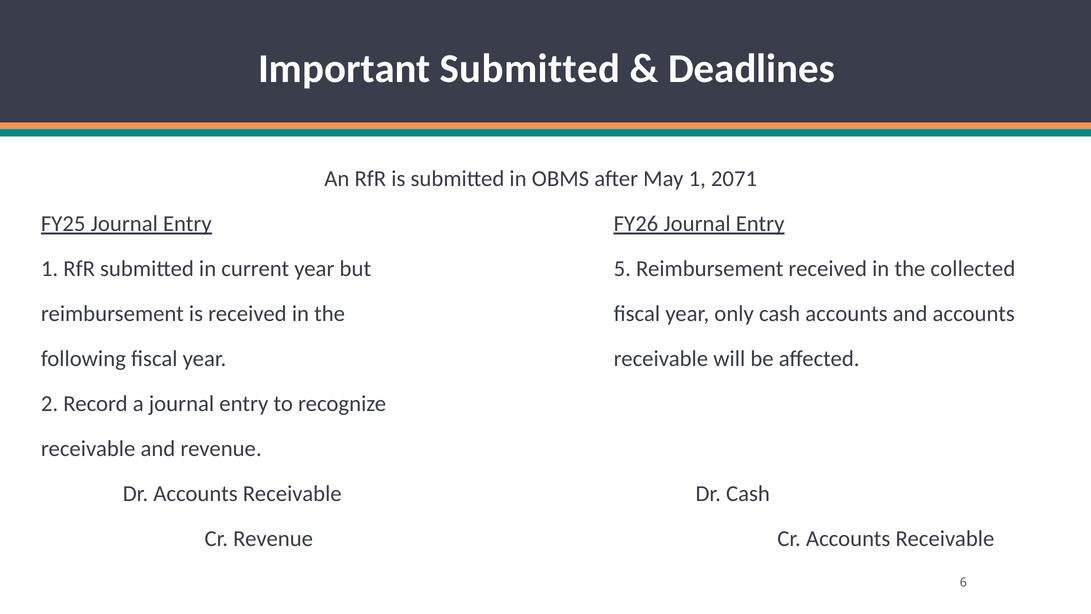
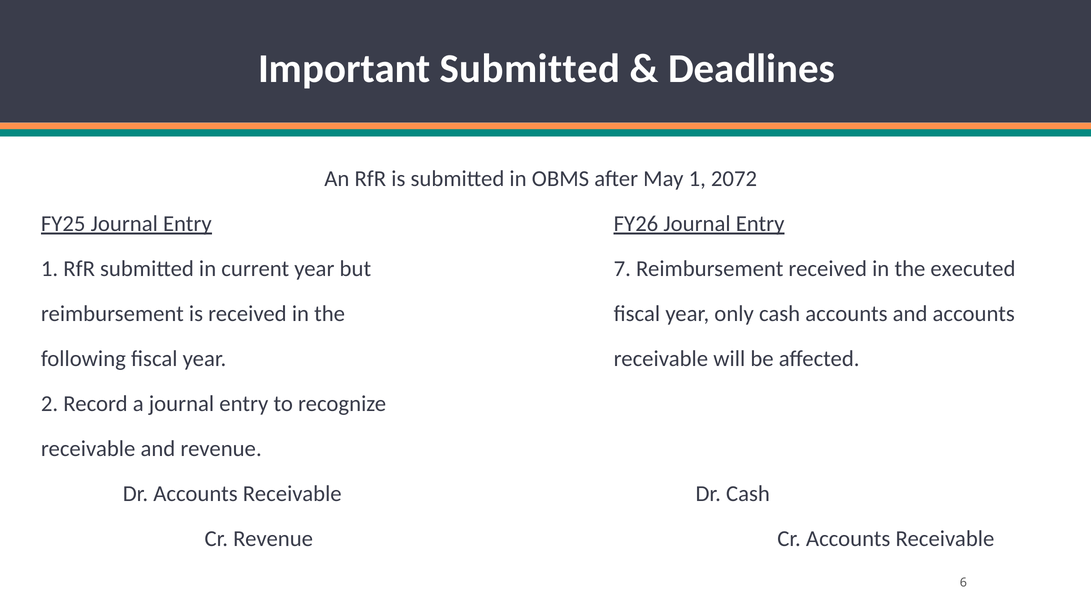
2071: 2071 -> 2072
5: 5 -> 7
collected: collected -> executed
